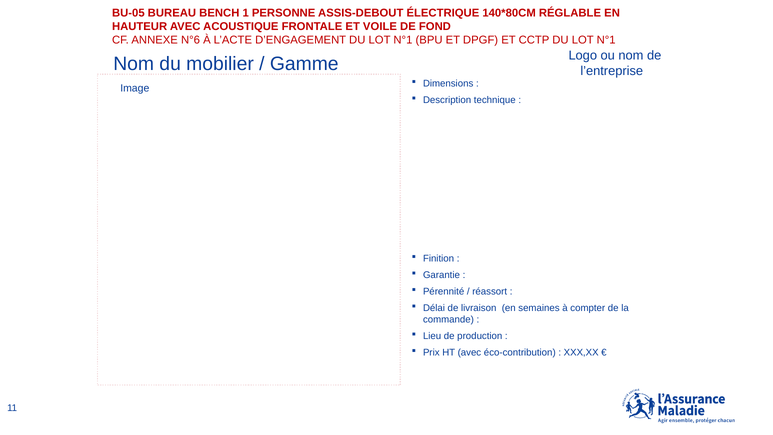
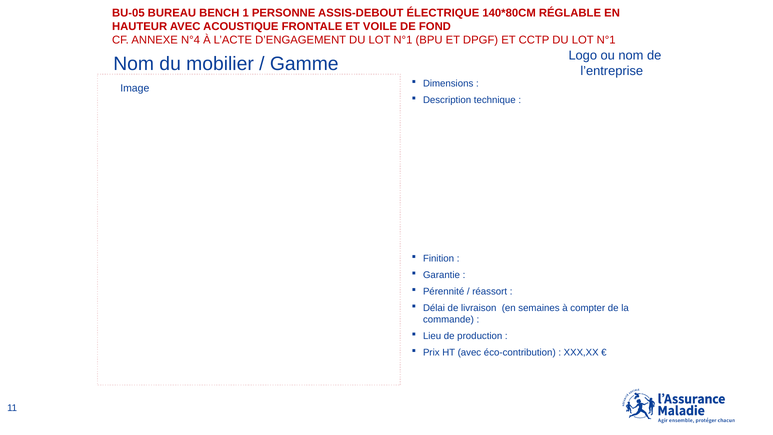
N°6: N°6 -> N°4
